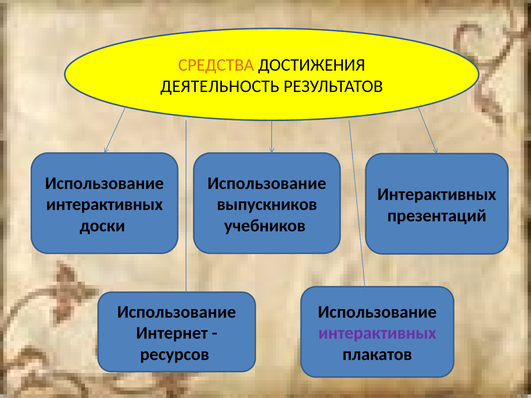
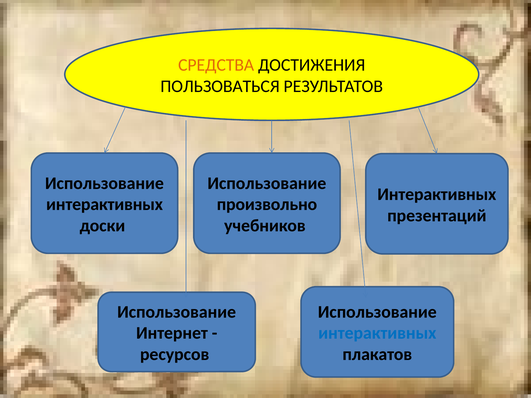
ДЕЯТЕЛЬНОСТЬ: ДЕЯТЕЛЬНОСТЬ -> ПОЛЬЗОВАТЬСЯ
выпускников: выпускников -> произвольно
интерактивных at (377, 333) colour: purple -> blue
